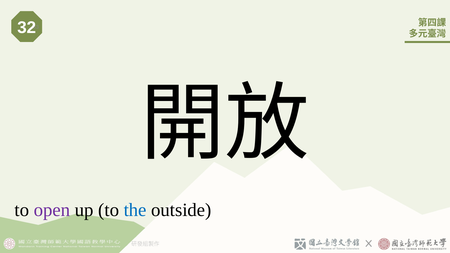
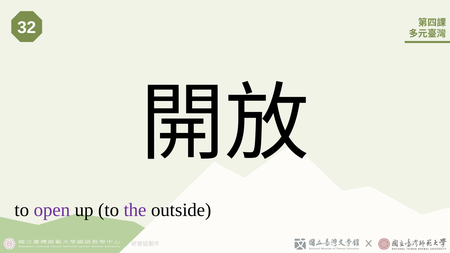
the colour: blue -> purple
